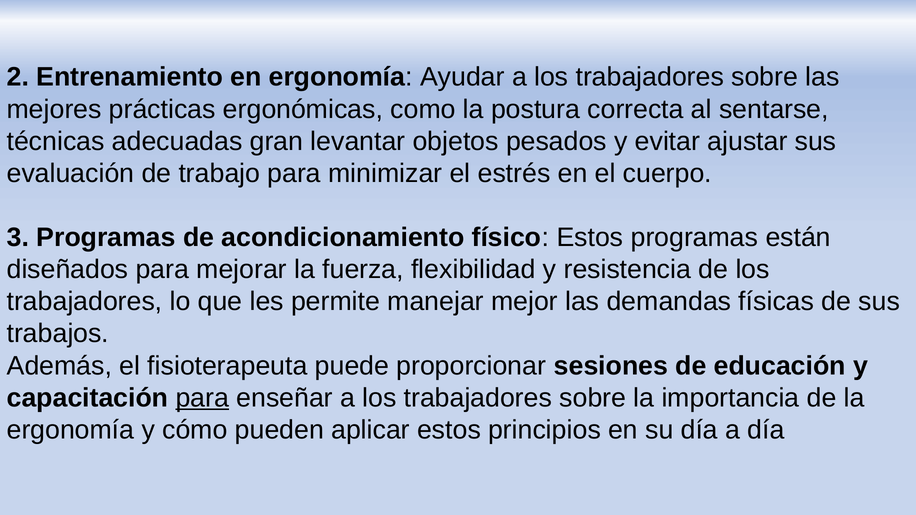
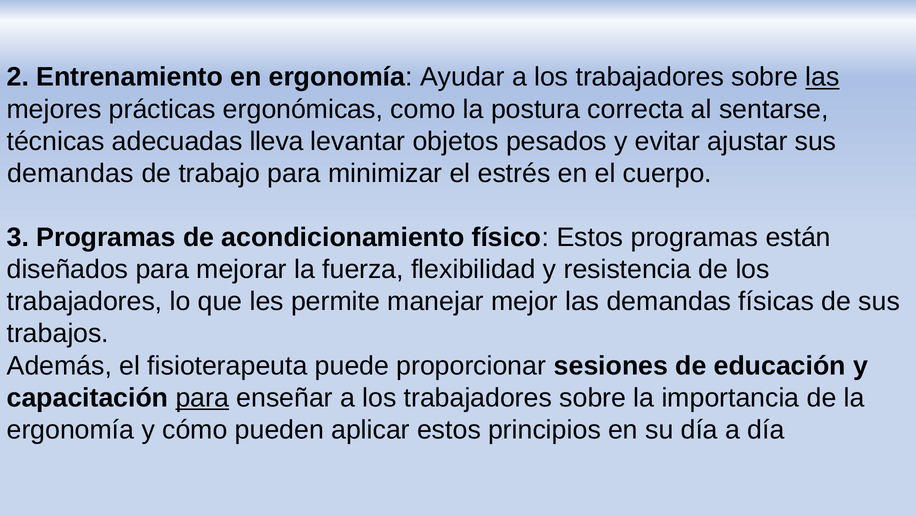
las at (822, 77) underline: none -> present
gran: gran -> lleva
evaluación at (70, 173): evaluación -> demandas
